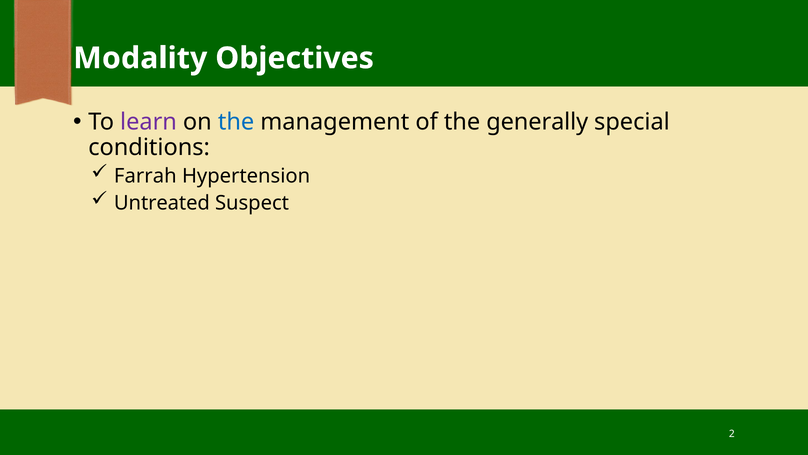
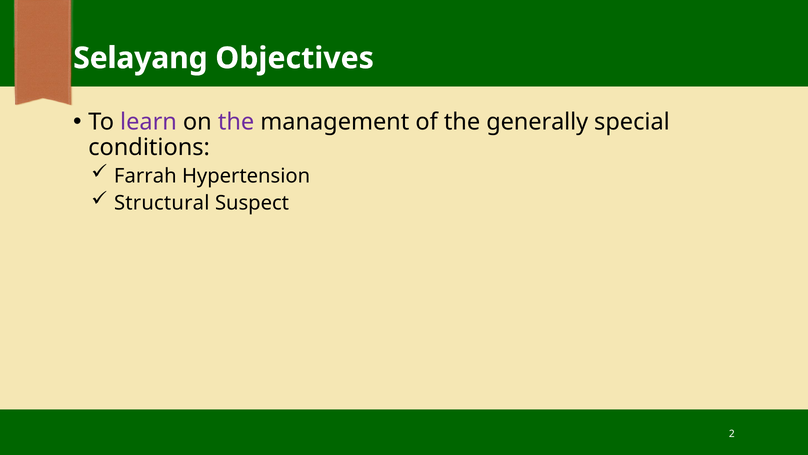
Modality: Modality -> Selayang
the at (236, 122) colour: blue -> purple
Untreated: Untreated -> Structural
